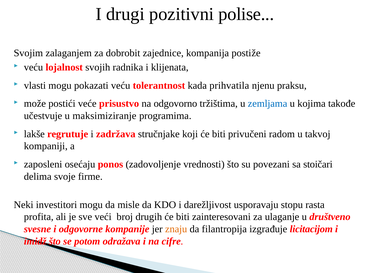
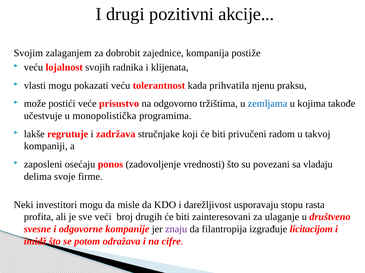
polise: polise -> akcije
maksimiziranje: maksimiziranje -> monopolistička
stoičari: stoičari -> vladaju
znaju colour: orange -> purple
